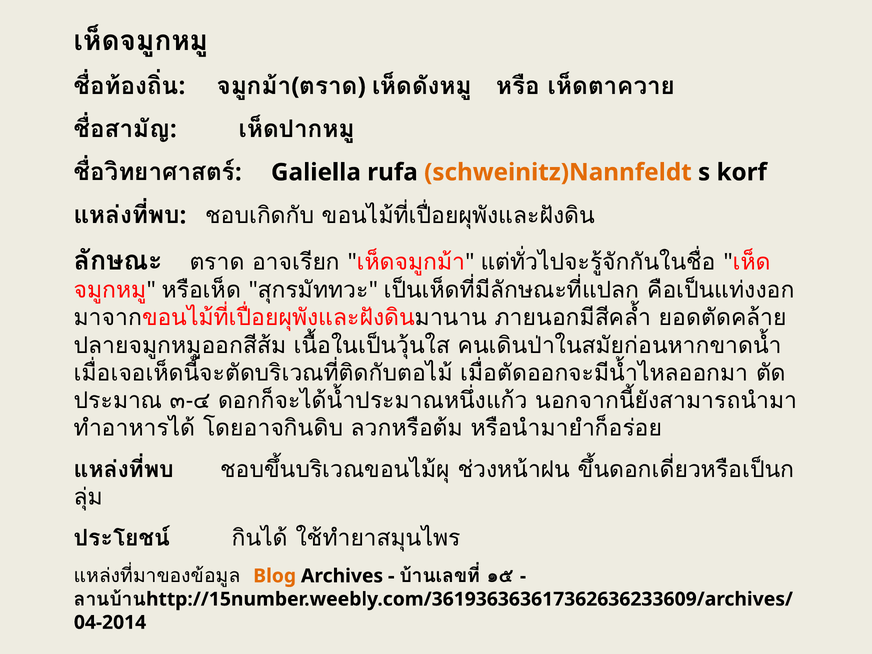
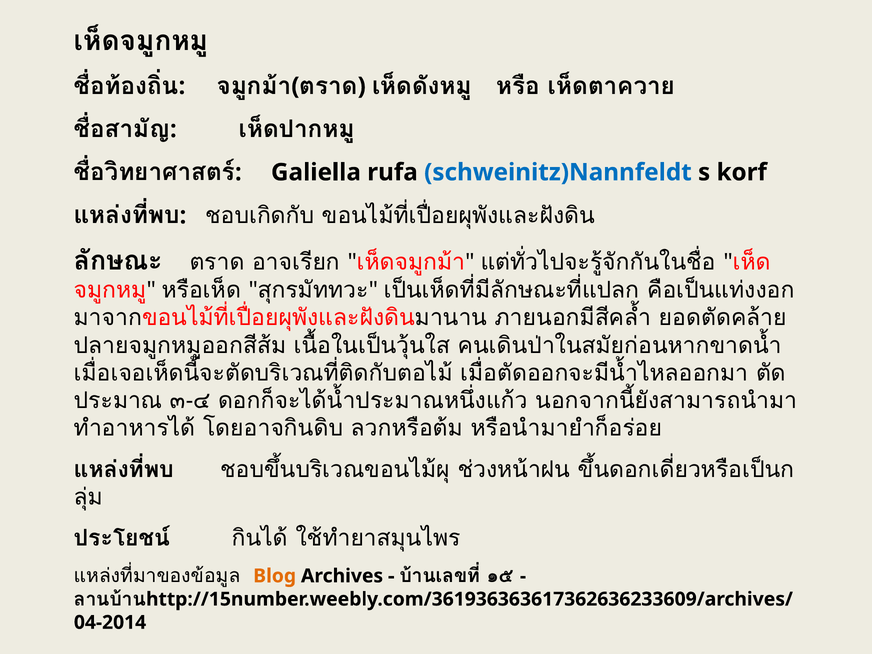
schweinitz)Nannfeldt colour: orange -> blue
